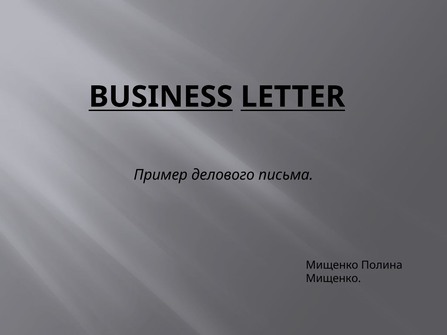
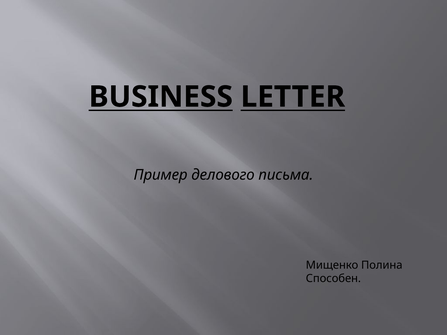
Мищенко at (333, 279): Мищенко -> Способен
